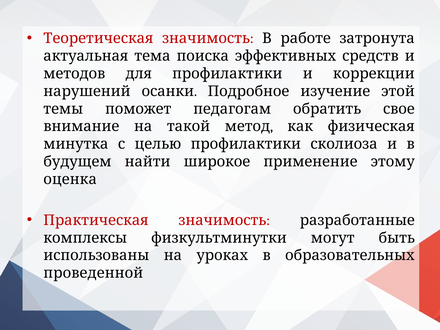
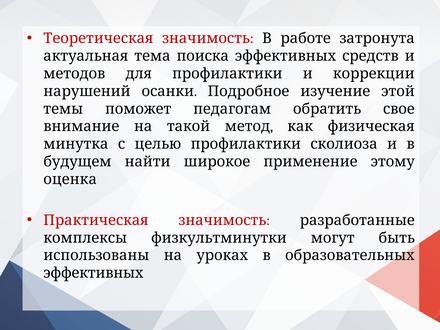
проведенной at (93, 273): проведенной -> эффективных
